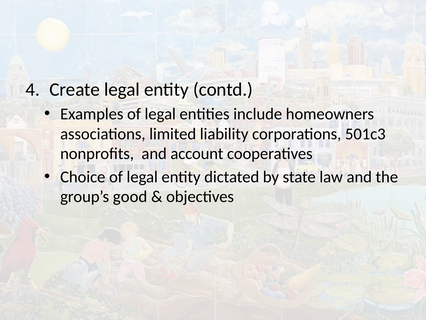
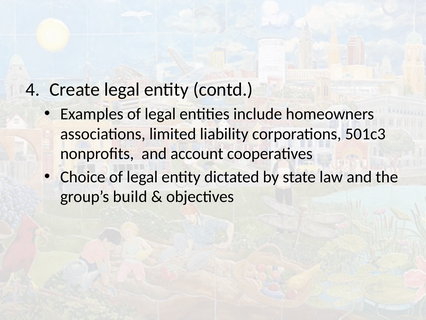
good: good -> build
